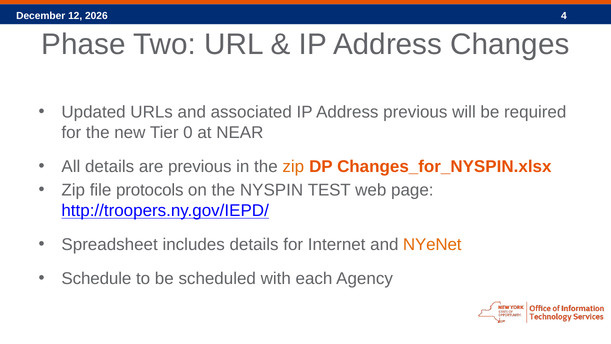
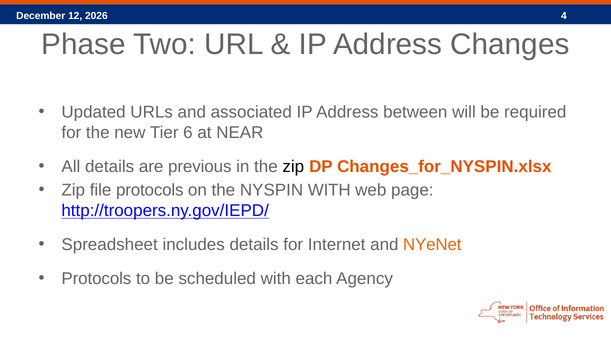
Address previous: previous -> between
0: 0 -> 6
zip at (293, 166) colour: orange -> black
NYSPIN TEST: TEST -> WITH
Schedule at (96, 279): Schedule -> Protocols
